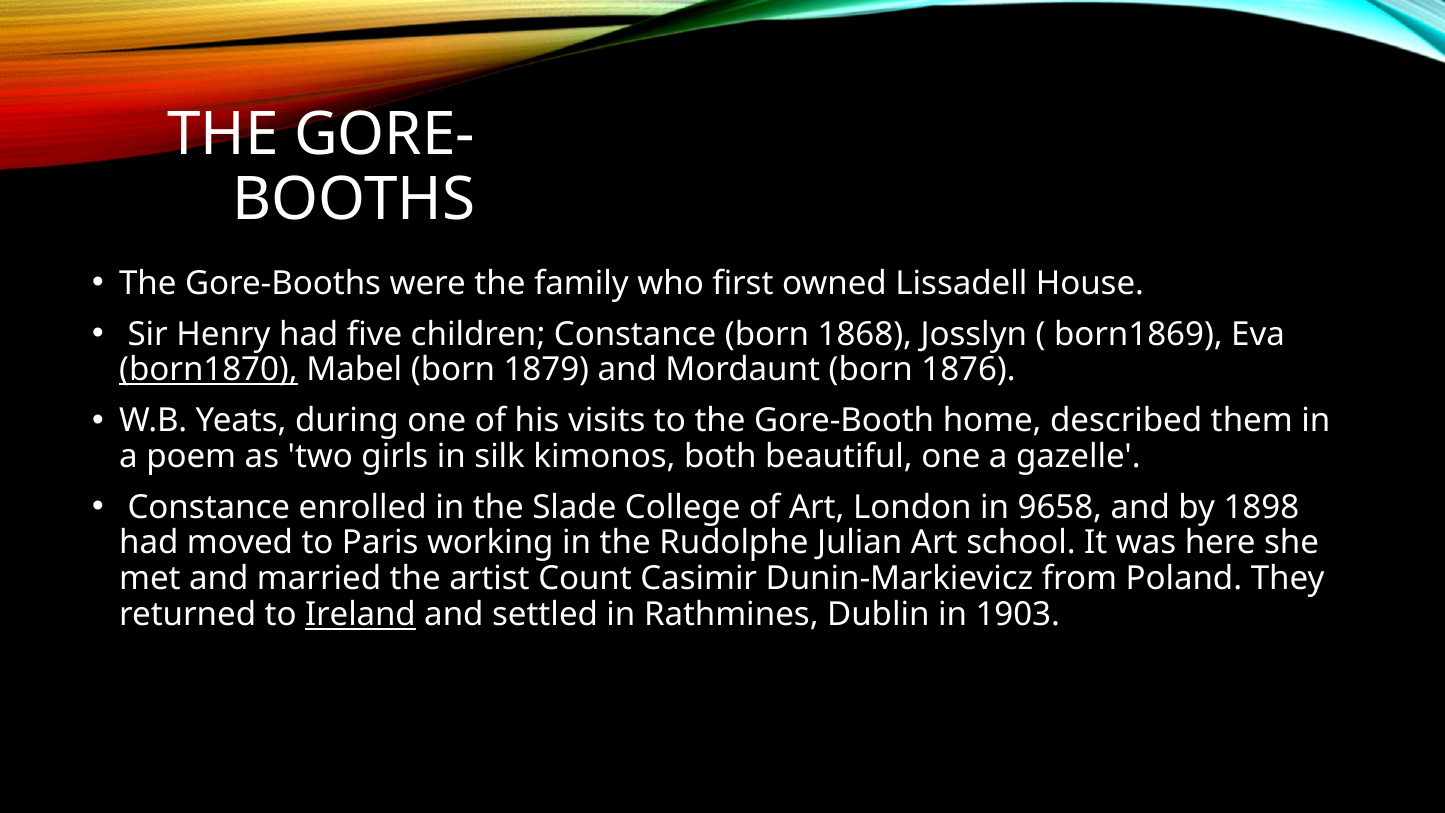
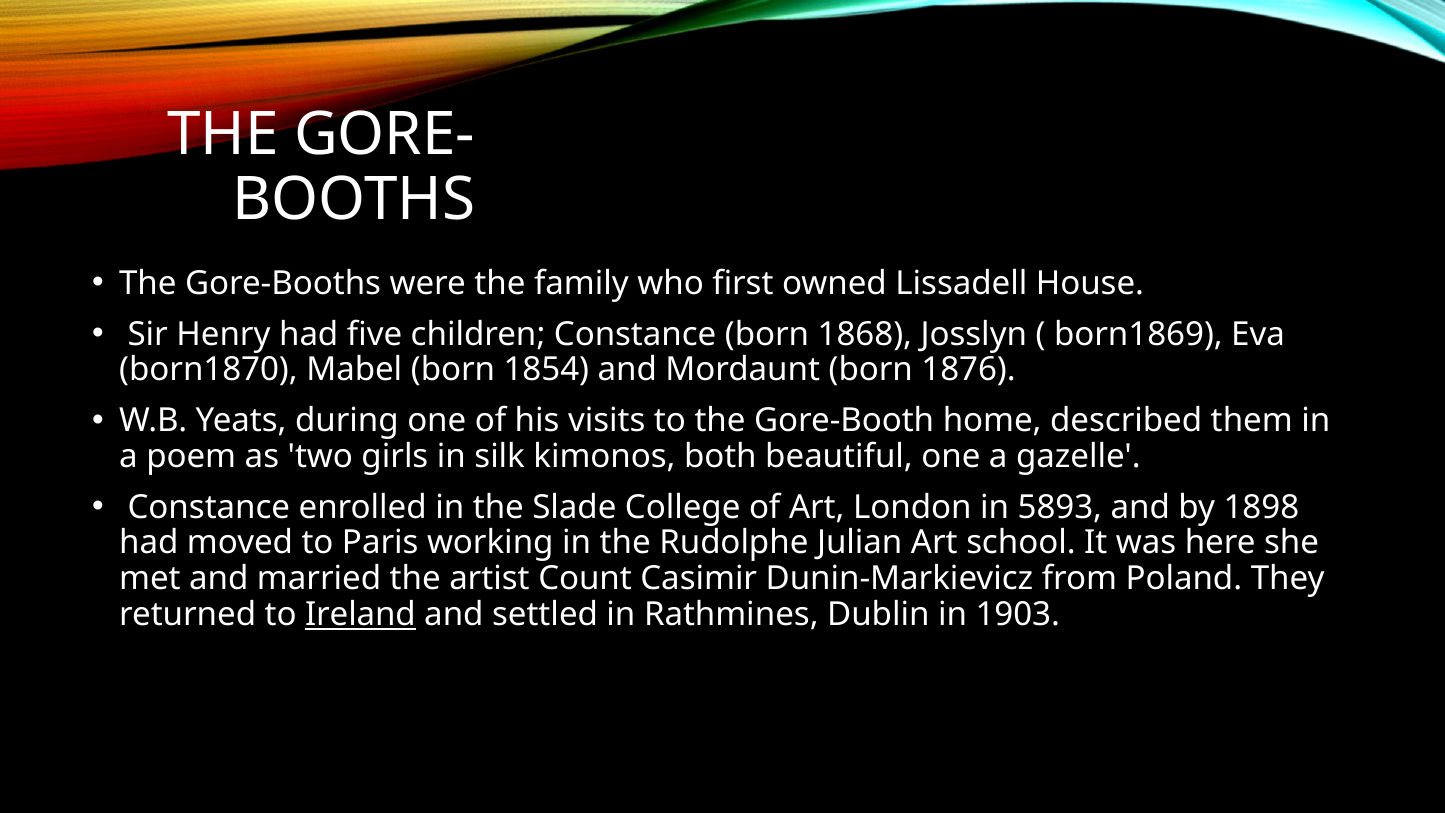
born1870 underline: present -> none
1879: 1879 -> 1854
9658: 9658 -> 5893
